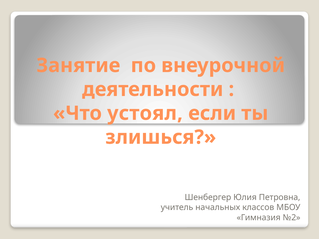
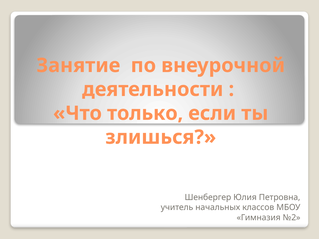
устоял: устоял -> только
